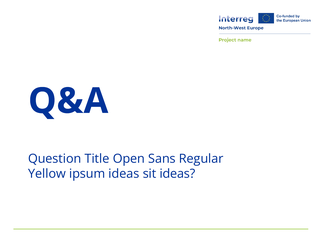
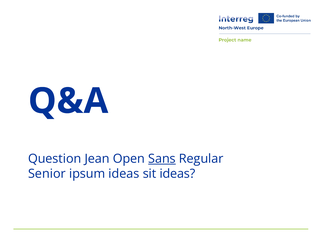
Title: Title -> Jean
Sans underline: none -> present
Yellow: Yellow -> Senior
